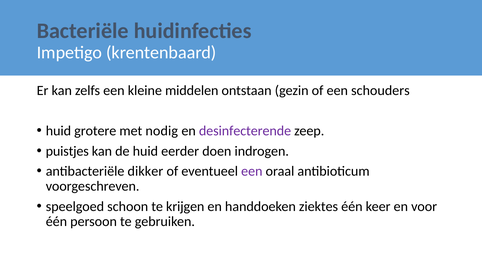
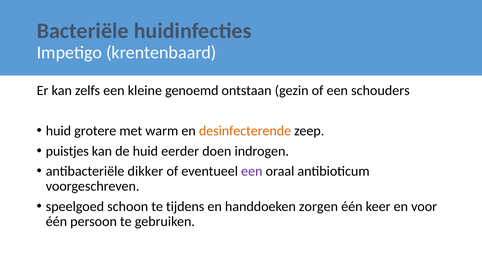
middelen: middelen -> genoemd
nodig: nodig -> warm
desinfecterende colour: purple -> orange
krijgen: krijgen -> tijdens
ziektes: ziektes -> zorgen
